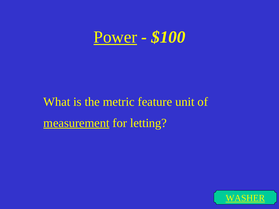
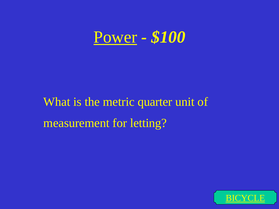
feature: feature -> quarter
measurement underline: present -> none
WASHER: WASHER -> BICYCLE
